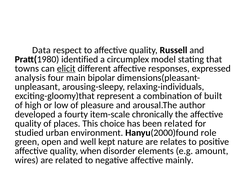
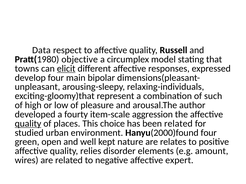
identified: identified -> objective
analysis: analysis -> develop
built: built -> such
chronically: chronically -> aggression
quality at (28, 124) underline: none -> present
Hanyu(2000)found role: role -> four
when: when -> relies
mainly: mainly -> expert
